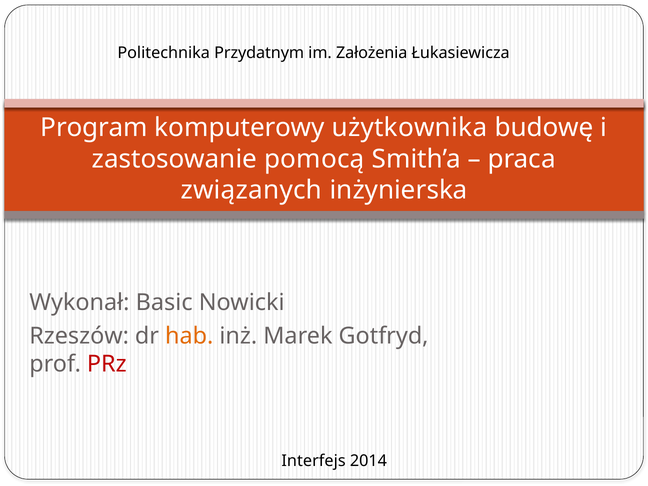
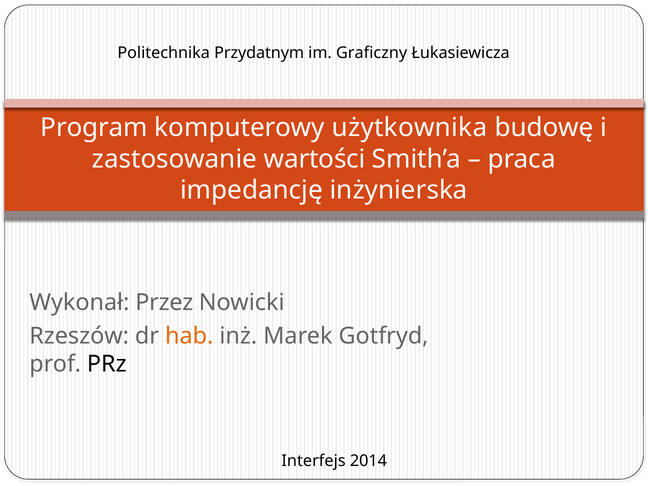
Założenia: Założenia -> Graficzny
pomocą: pomocą -> wartości
związanych: związanych -> impedancję
Basic: Basic -> Przez
PRz colour: red -> black
